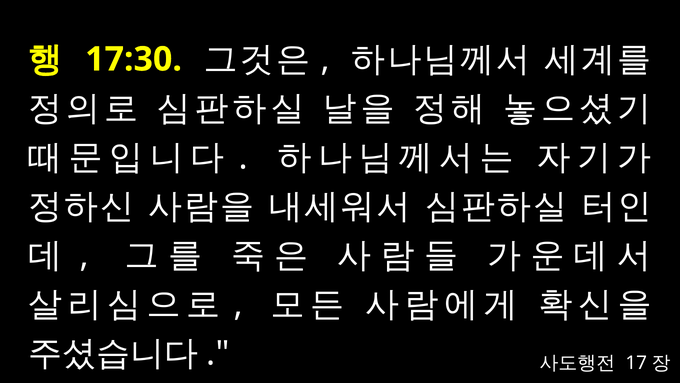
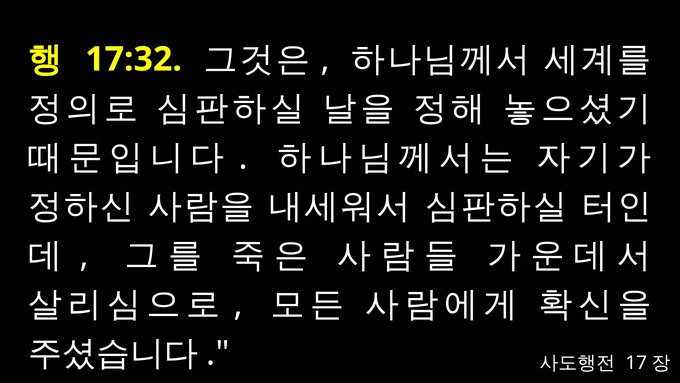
17:30: 17:30 -> 17:32
